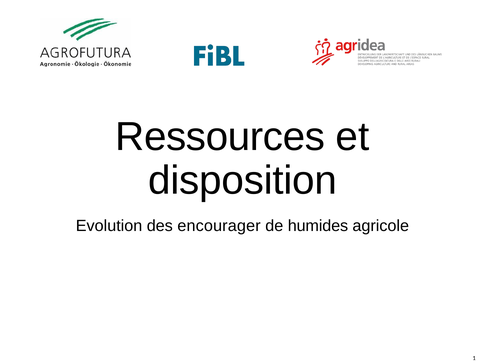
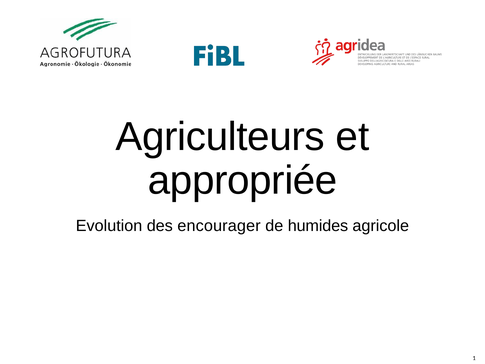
Ressources: Ressources -> Agriculteurs
disposition: disposition -> appropriée
